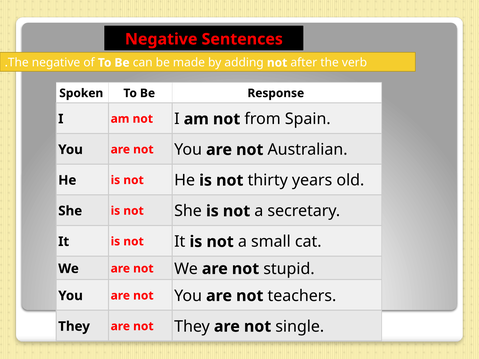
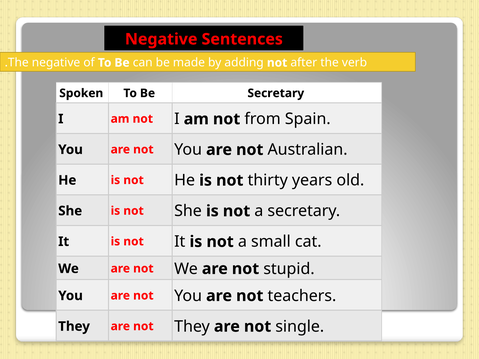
Be Response: Response -> Secretary
